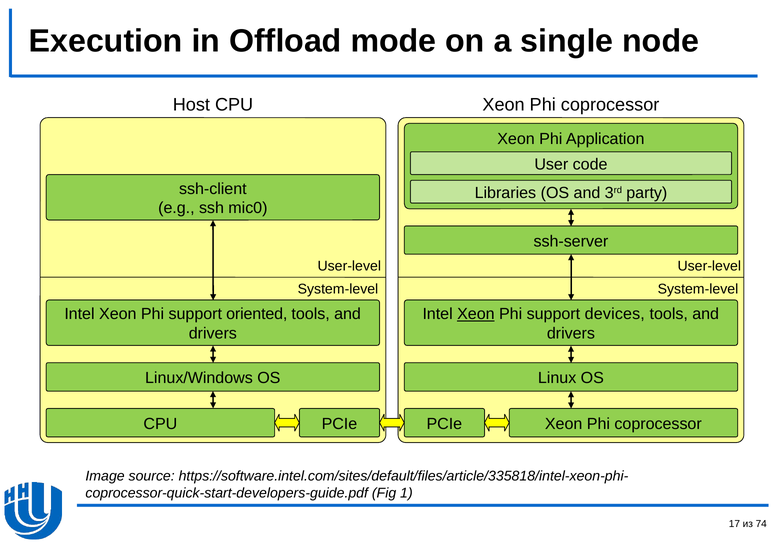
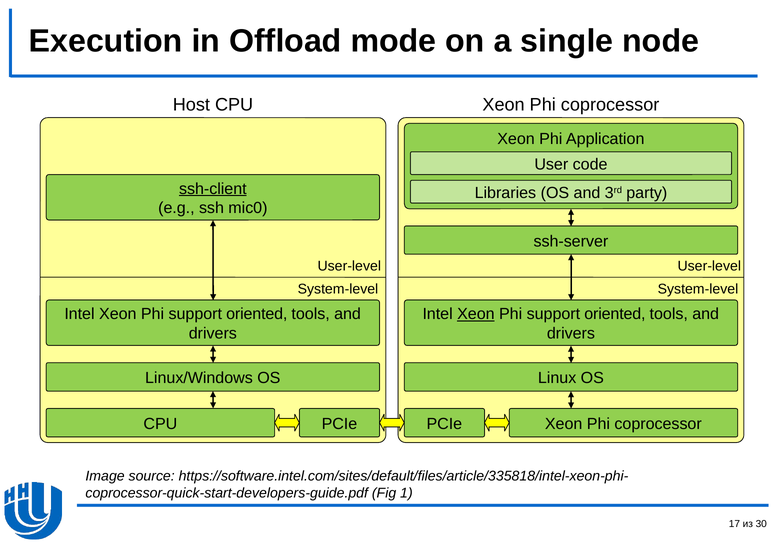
ssh-client underline: none -> present
devices at (615, 314): devices -> oriented
74: 74 -> 30
